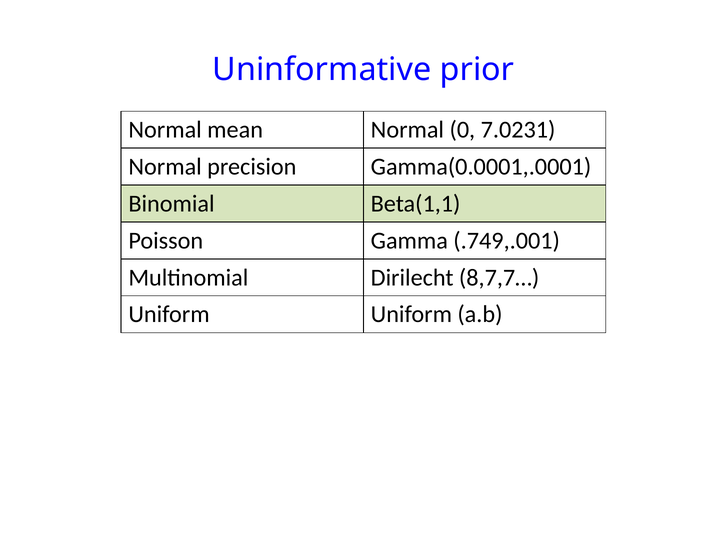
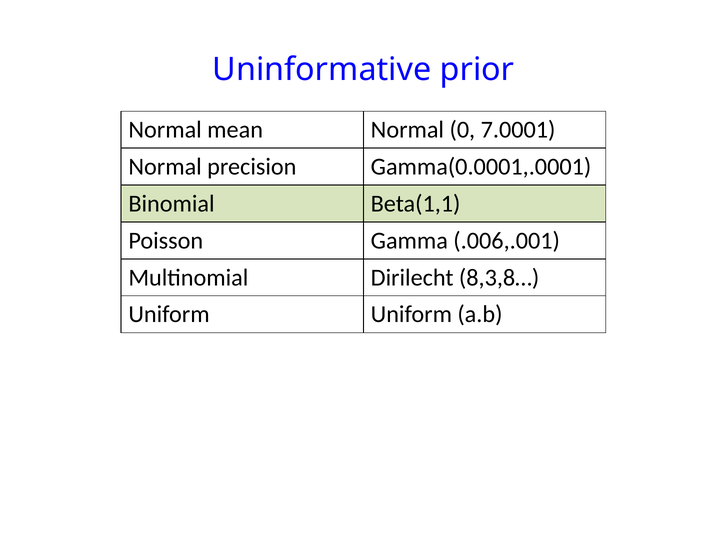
7.0231: 7.0231 -> 7.0001
.749,.001: .749,.001 -> .006,.001
8,7,7…: 8,7,7… -> 8,3,8…
